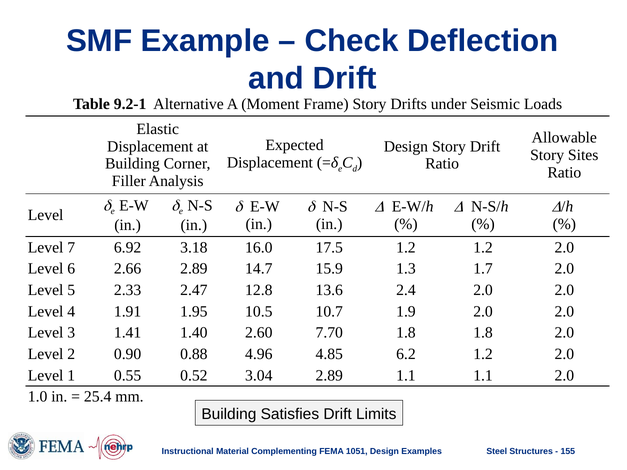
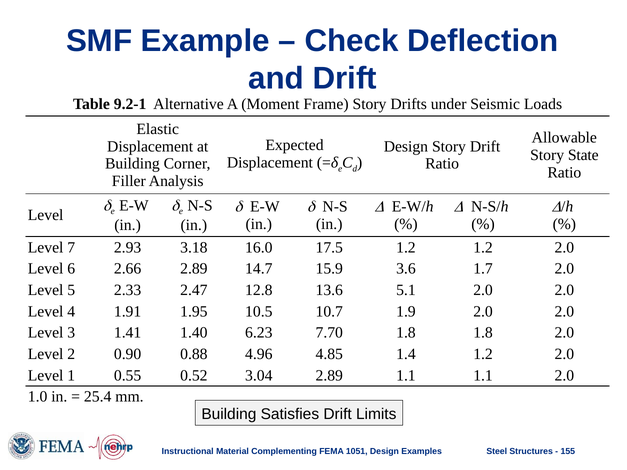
Sites: Sites -> State
6.92: 6.92 -> 2.93
1.3: 1.3 -> 3.6
2.4: 2.4 -> 5.1
2.60: 2.60 -> 6.23
6.2: 6.2 -> 1.4
